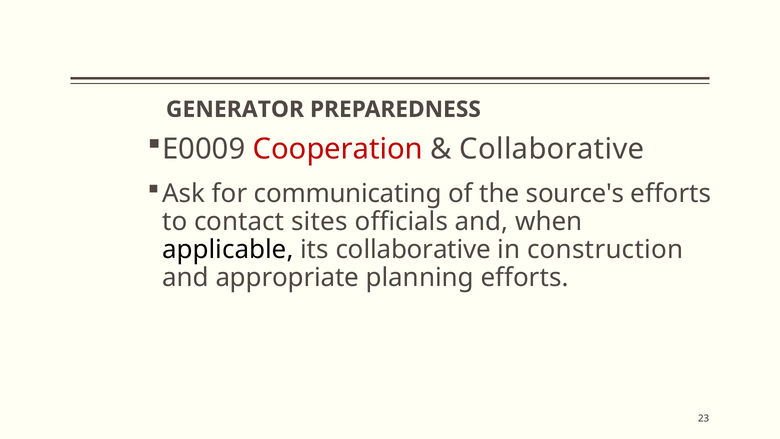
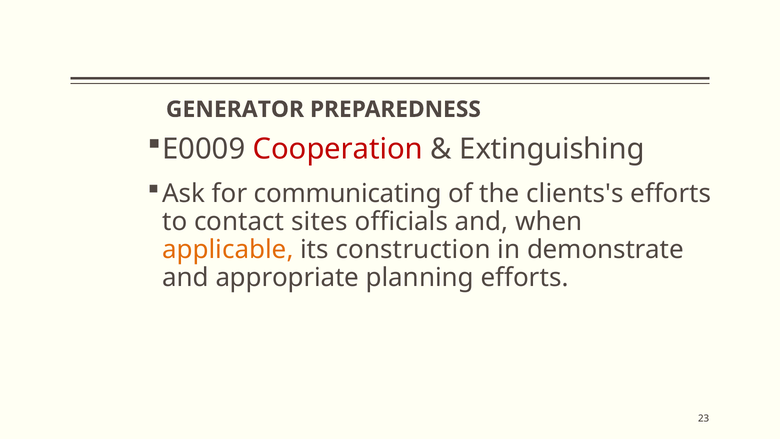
Collaborative at (552, 149): Collaborative -> Extinguishing
source's: source's -> clients's
applicable colour: black -> orange
its collaborative: collaborative -> construction
construction: construction -> demonstrate
